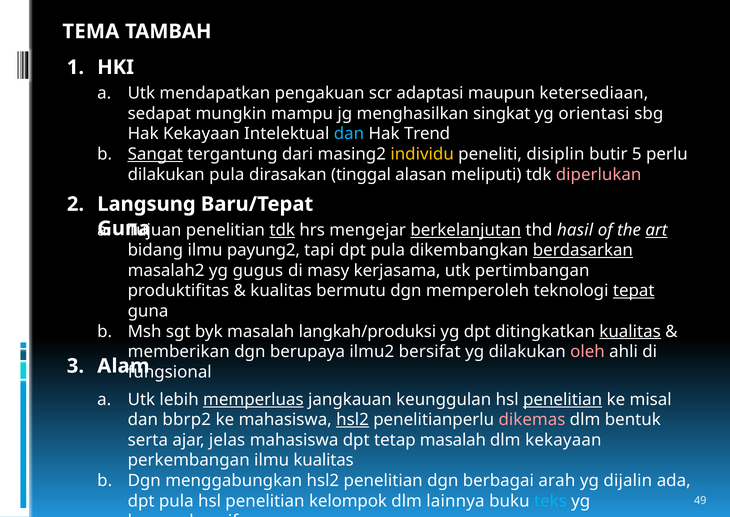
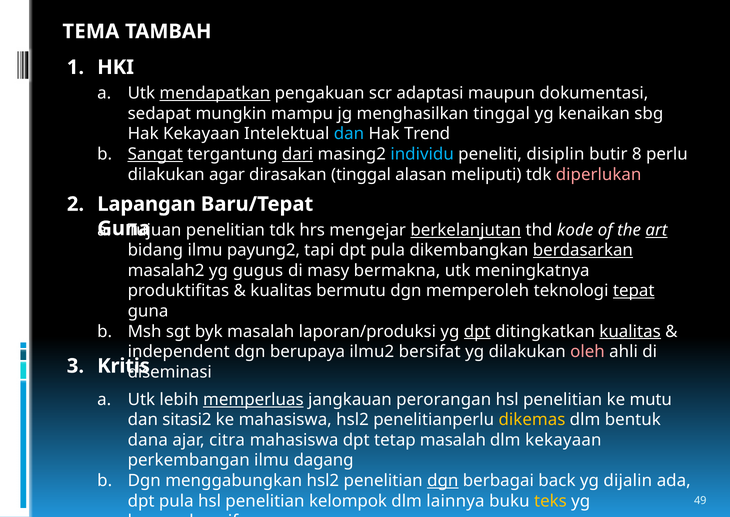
mendapatkan underline: none -> present
ketersediaan: ketersediaan -> dokumentasi
menghasilkan singkat: singkat -> tinggal
orientasi: orientasi -> kenaikan
dari underline: none -> present
individu colour: yellow -> light blue
5: 5 -> 8
dilakukan pula: pula -> agar
Langsung: Langsung -> Lapangan
tdk at (282, 230) underline: present -> none
hasil: hasil -> kode
kerjasama: kerjasama -> bermakna
pertimbangan: pertimbangan -> meningkatnya
langkah/produksi: langkah/produksi -> laporan/produksi
dpt at (477, 331) underline: none -> present
memberikan: memberikan -> independent
Alam: Alam -> Kritis
fungsional: fungsional -> diseminasi
keunggulan: keunggulan -> perorangan
penelitian at (563, 400) underline: present -> none
misal: misal -> mutu
bbrp2: bbrp2 -> sitasi2
hsl2 at (353, 420) underline: present -> none
dikemas colour: pink -> yellow
serta: serta -> dana
jelas: jelas -> citra
ilmu kualitas: kualitas -> dagang
dgn at (443, 481) underline: none -> present
arah: arah -> back
teks colour: light blue -> yellow
